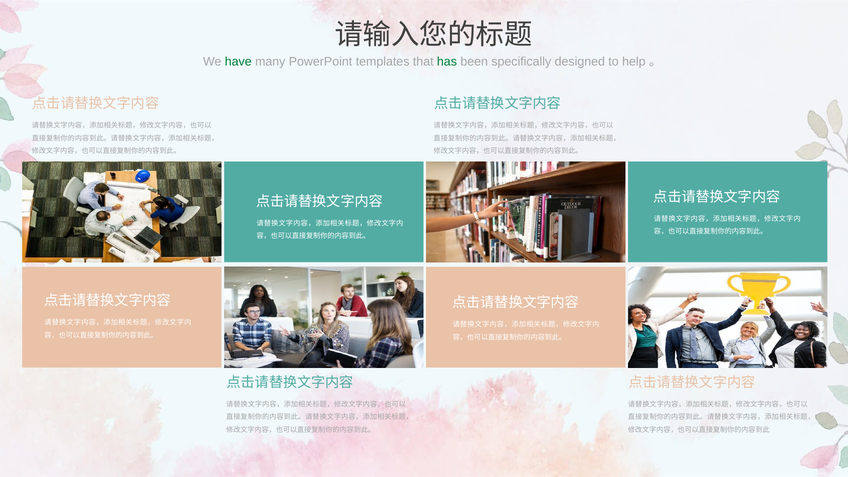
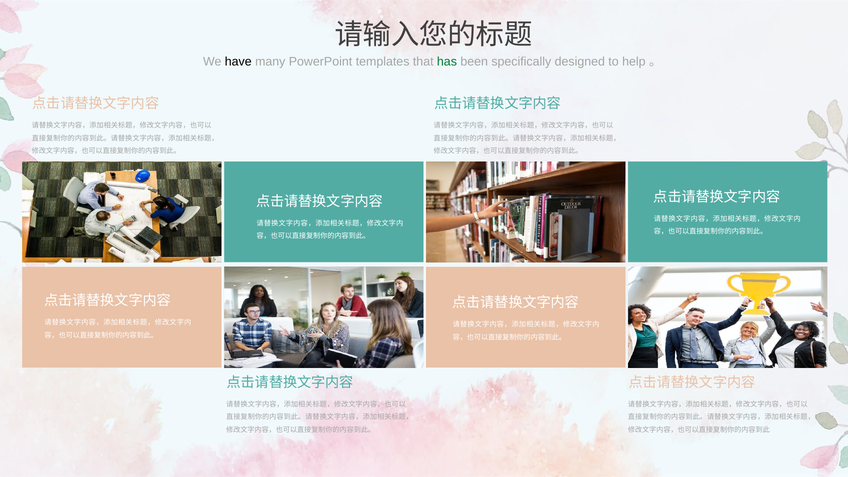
have colour: green -> black
